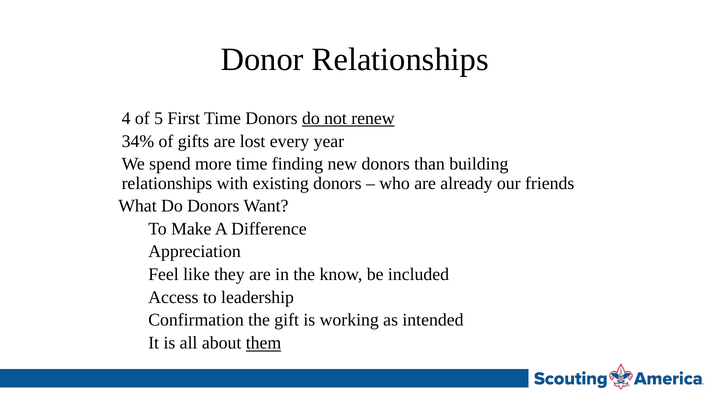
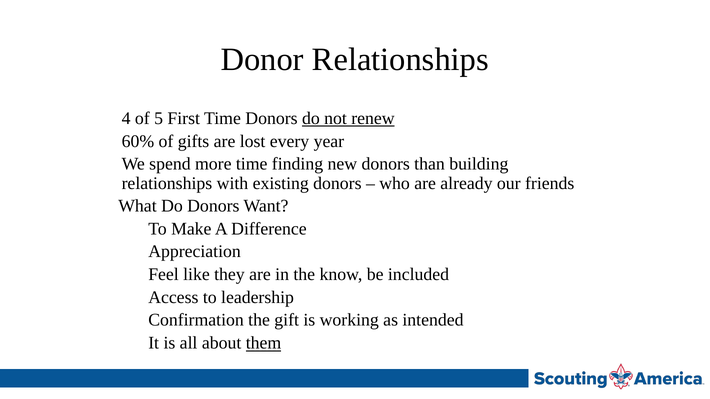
34%: 34% -> 60%
